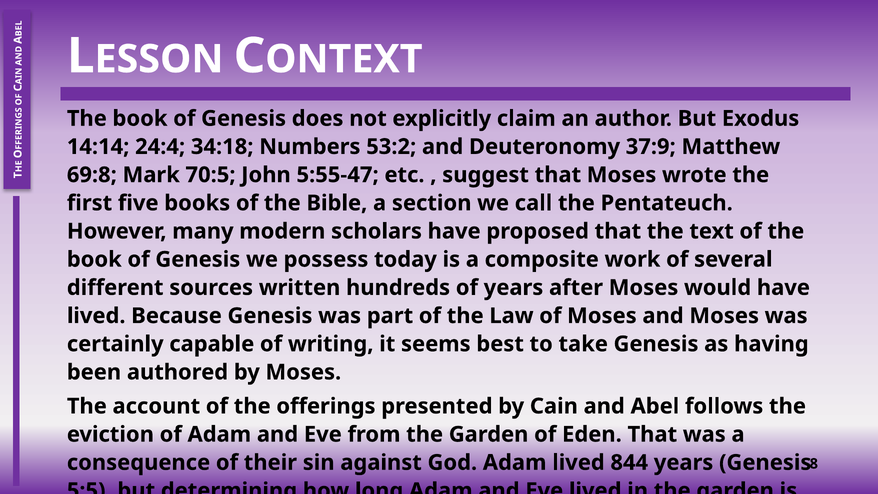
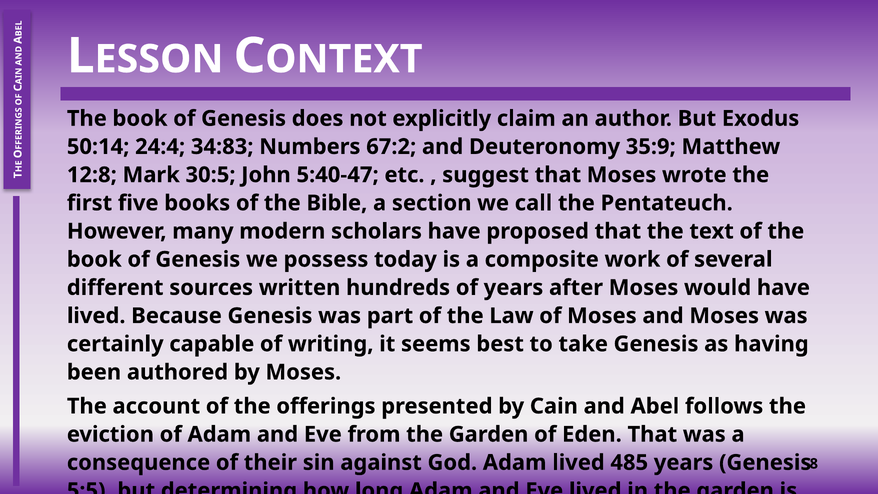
14:14: 14:14 -> 50:14
34:18: 34:18 -> 34:83
53:2: 53:2 -> 67:2
37:9: 37:9 -> 35:9
69:8: 69:8 -> 12:8
70:5: 70:5 -> 30:5
5:55-47: 5:55-47 -> 5:40-47
844: 844 -> 485
